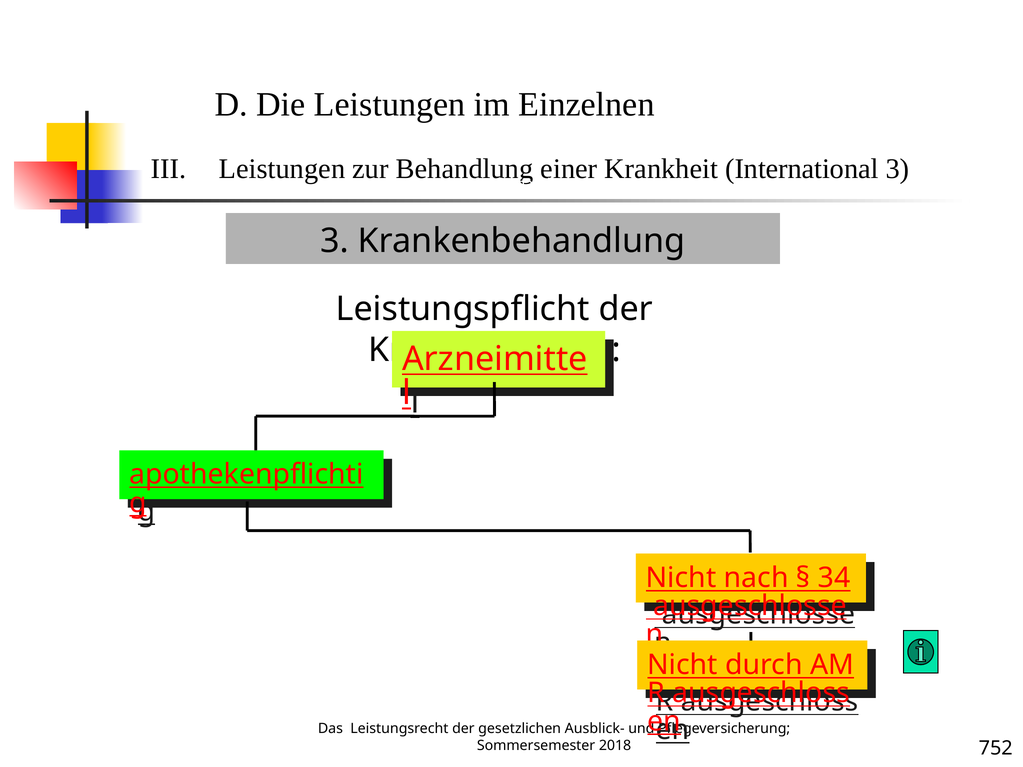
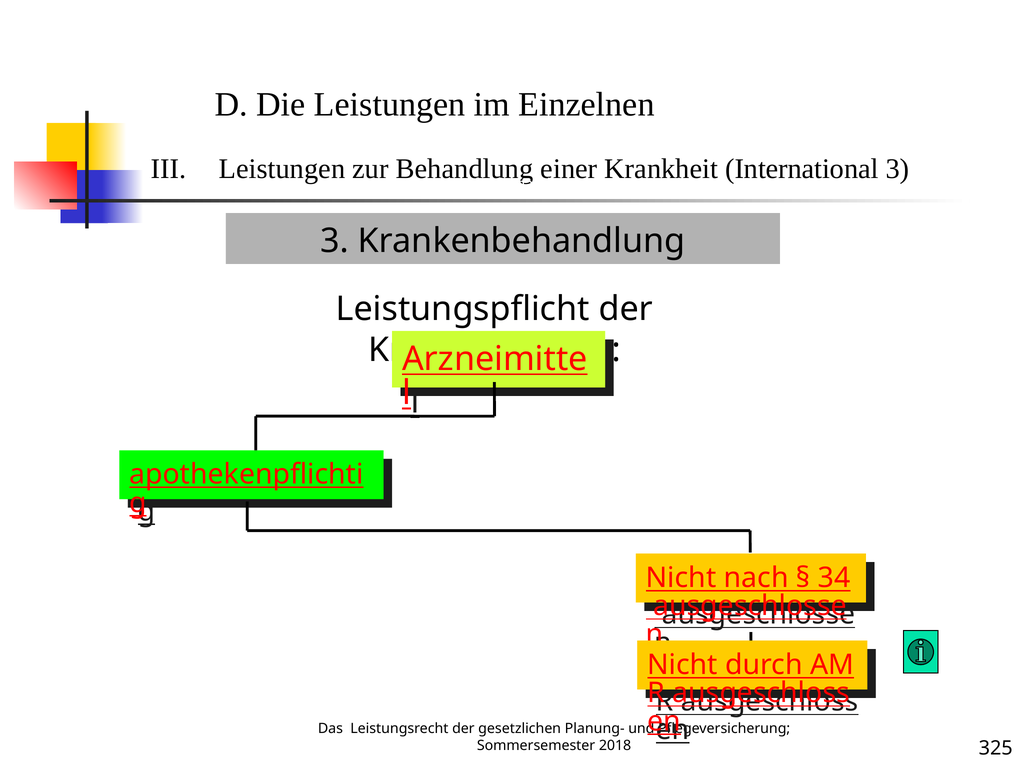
Ausblick-: Ausblick- -> Planung-
752: 752 -> 325
